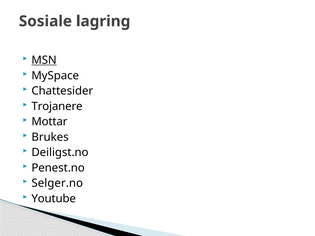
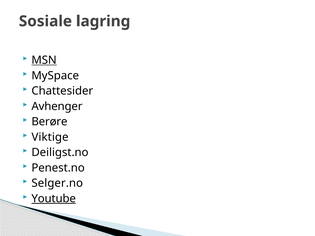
Trojanere: Trojanere -> Avhenger
Mottar: Mottar -> Berøre
Brukes: Brukes -> Viktige
Youtube underline: none -> present
